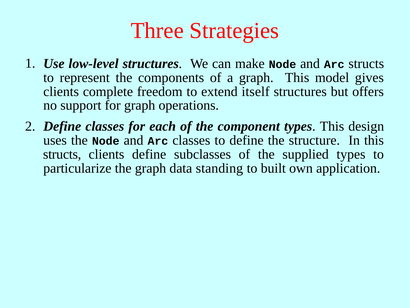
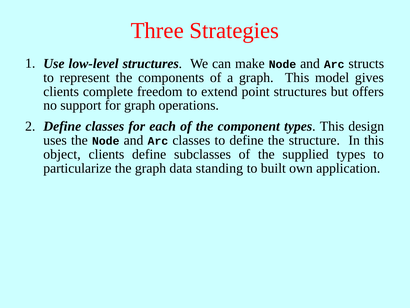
itself: itself -> point
structs at (62, 154): structs -> object
